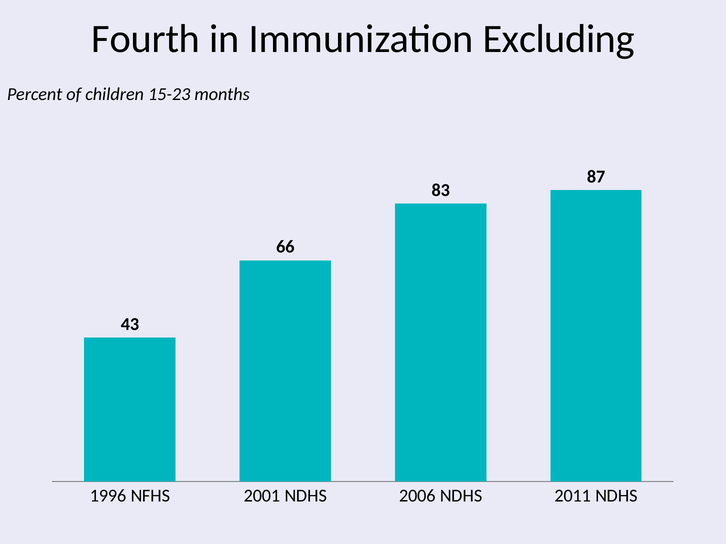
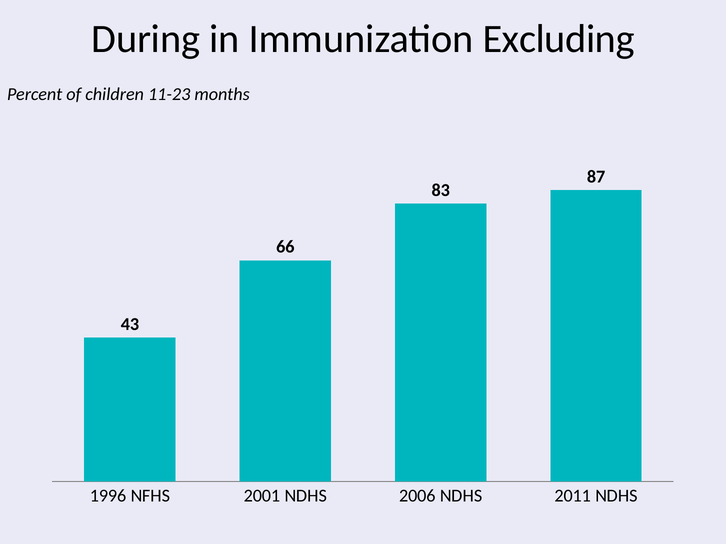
Fourth: Fourth -> During
15-23: 15-23 -> 11-23
